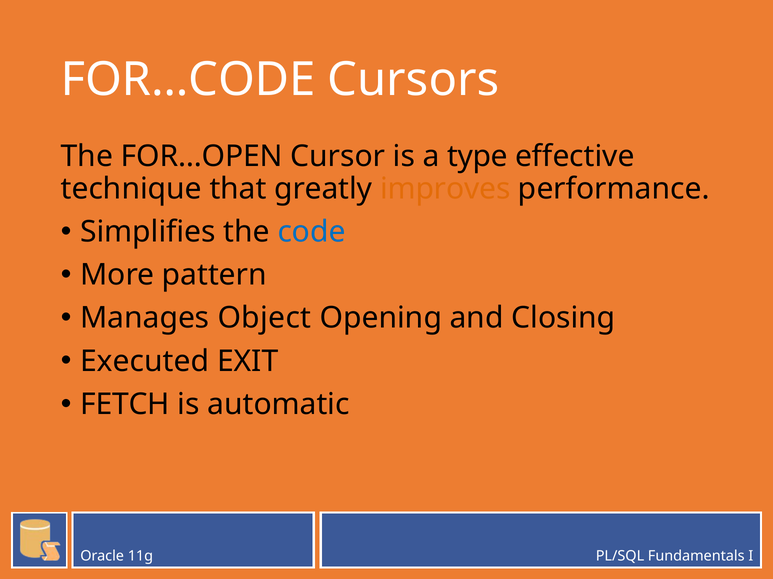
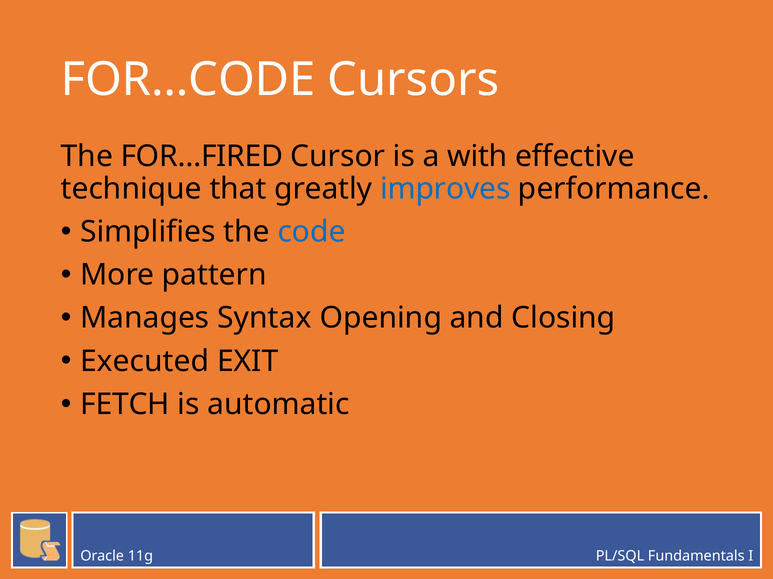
FOR…OPEN: FOR…OPEN -> FOR…FIRED
type: type -> with
improves colour: orange -> blue
Object: Object -> Syntax
